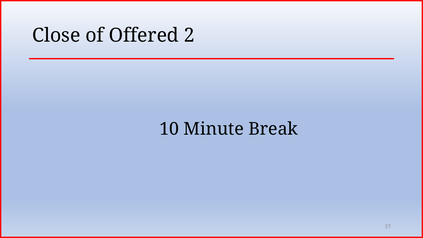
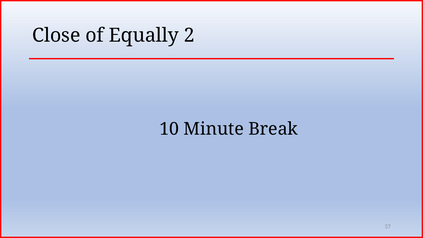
Offered: Offered -> Equally
